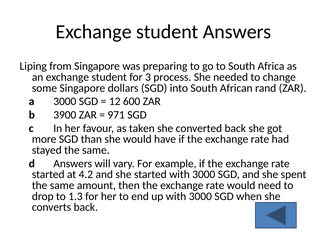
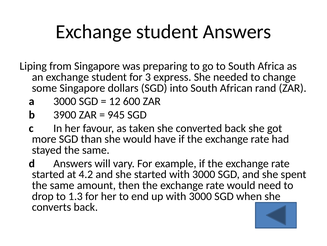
process: process -> express
971: 971 -> 945
